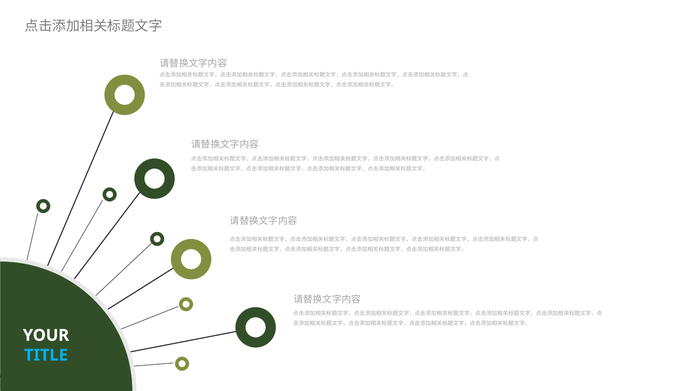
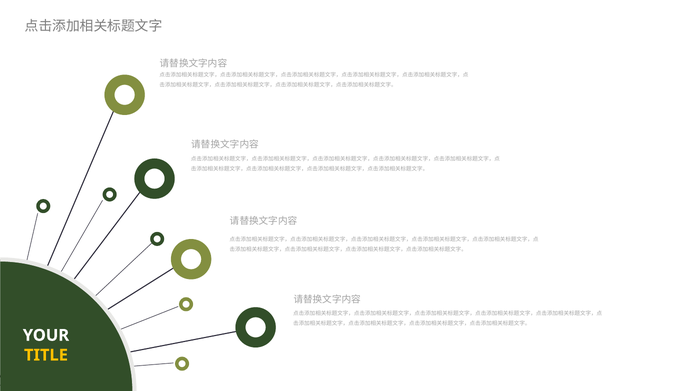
TITLE colour: light blue -> yellow
